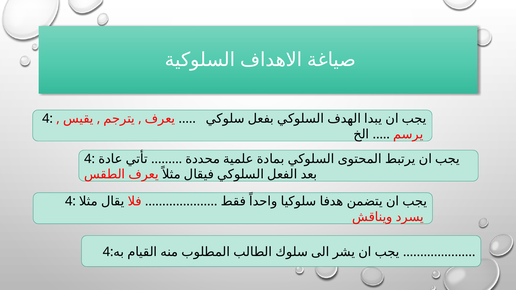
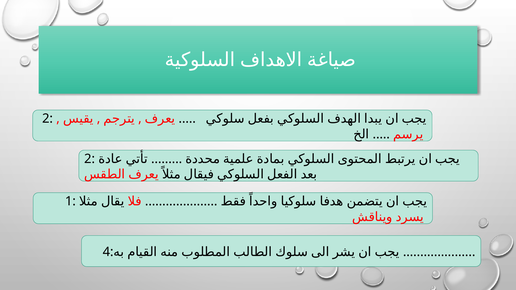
4 at (48, 119): 4 -> 2
4 at (90, 159): 4 -> 2
4 at (70, 202): 4 -> 1
